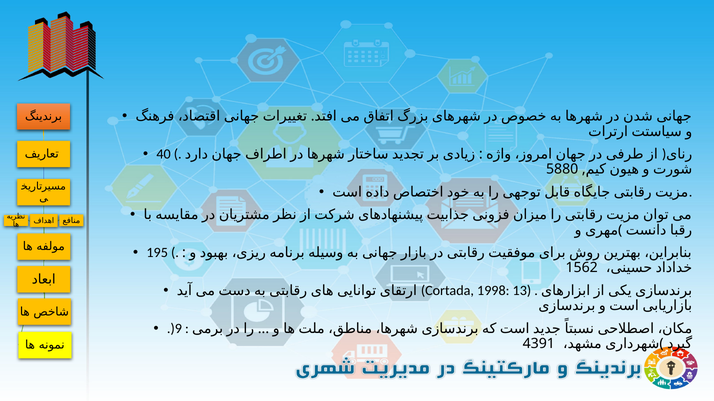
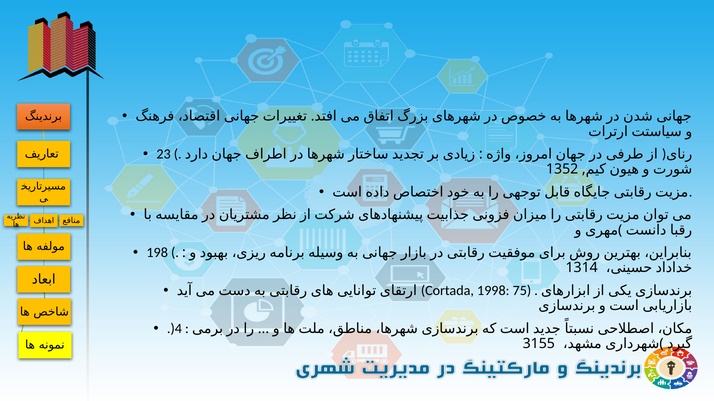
40: 40 -> 23
5880: 5880 -> 1352
195: 195 -> 198
1562: 1562 -> 1314
13: 13 -> 75
.)9: .)9 -> .)4
4391: 4391 -> 3155
